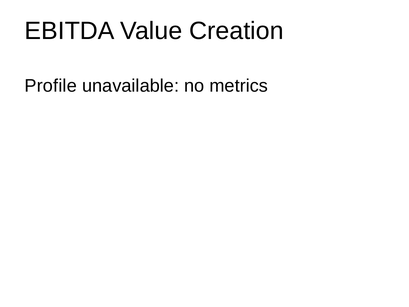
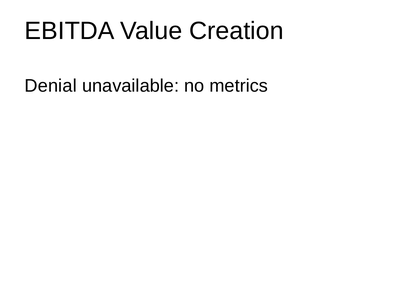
Profile: Profile -> Denial
